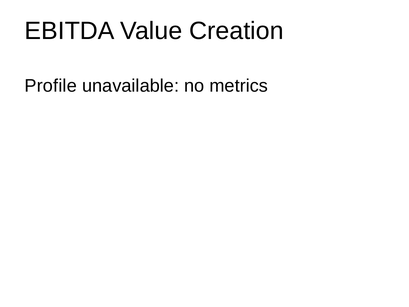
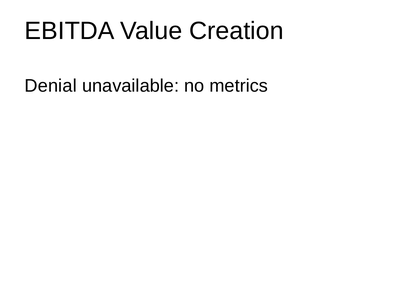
Profile: Profile -> Denial
